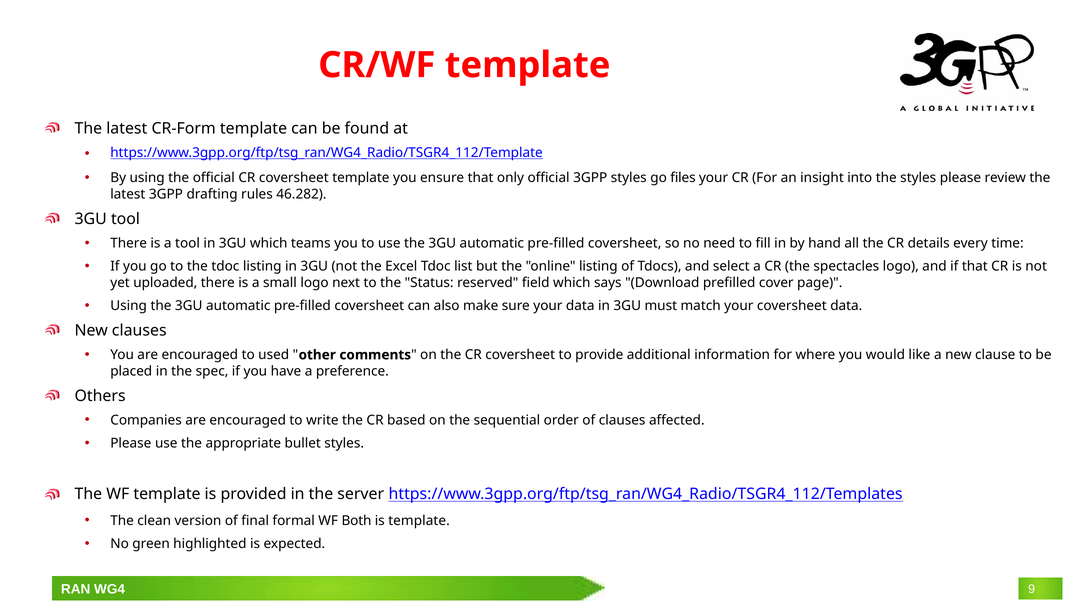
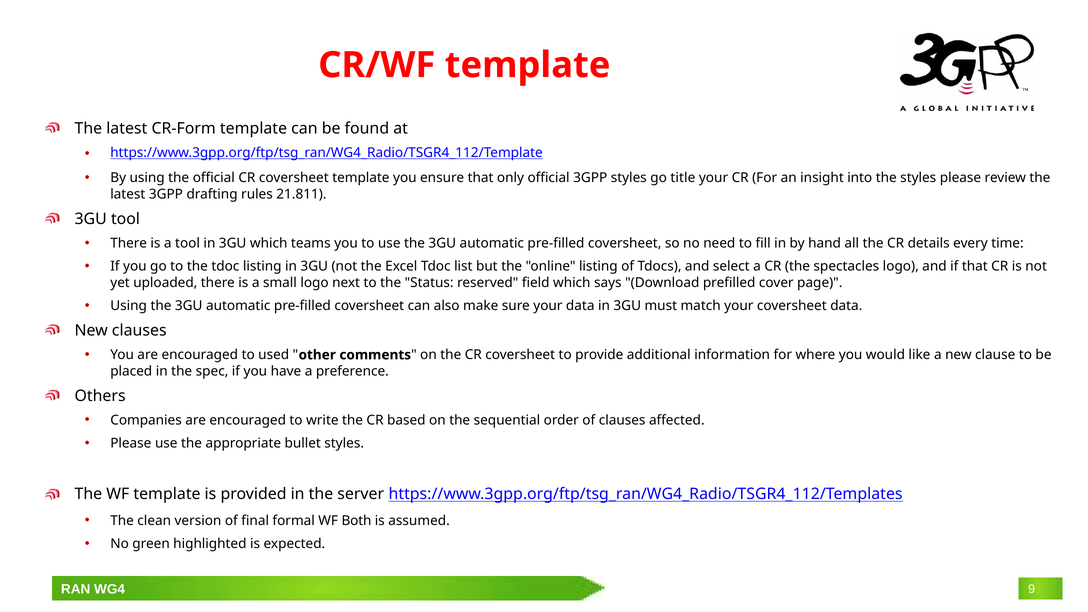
files: files -> title
46.282: 46.282 -> 21.811
is template: template -> assumed
